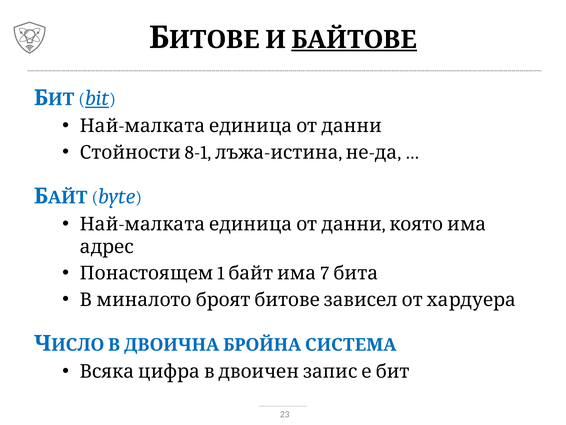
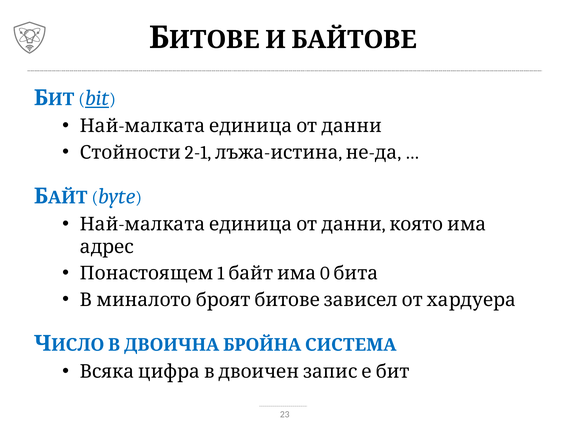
БАЙТОВЕ underline: present -> none
8-1: 8-1 -> 2-1
7: 7 -> 0
